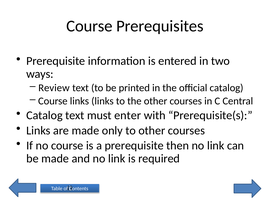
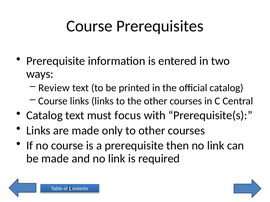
enter: enter -> focus
